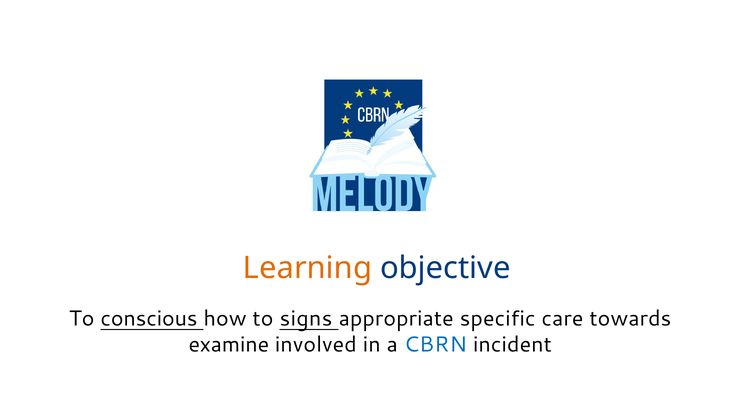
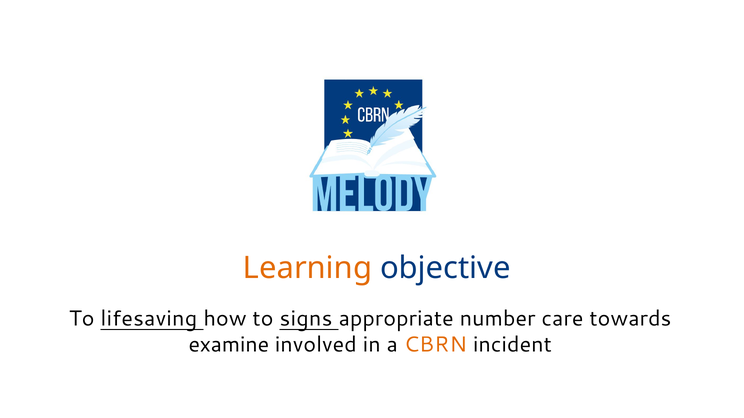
conscious: conscious -> lifesaving
specific: specific -> number
CBRN colour: blue -> orange
